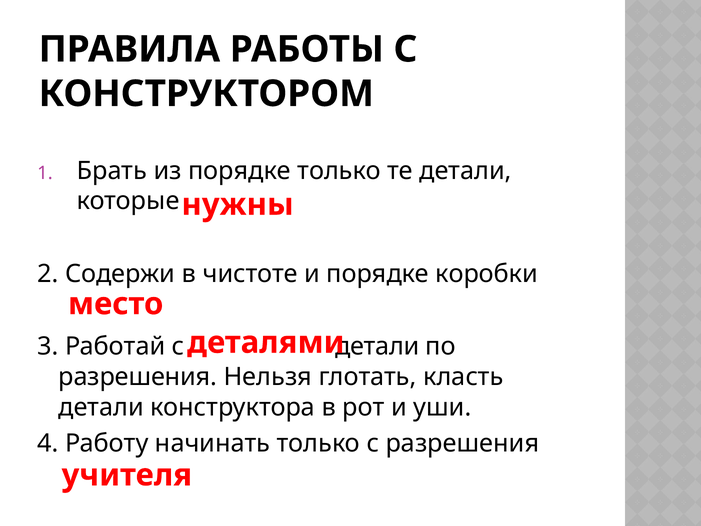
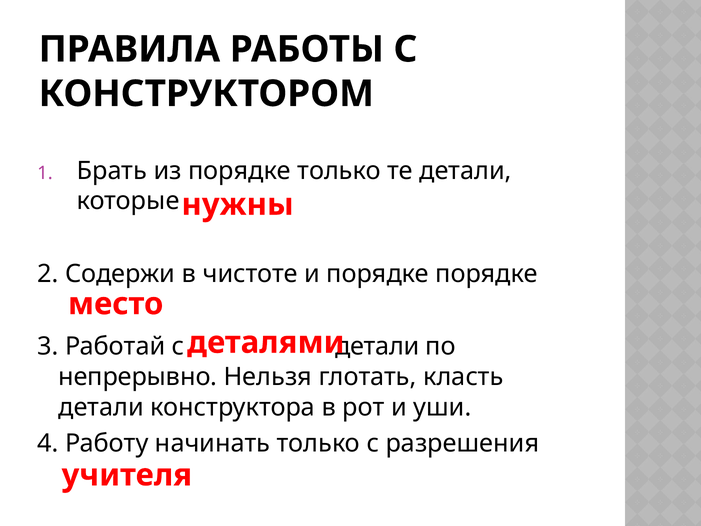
порядке коробки: коробки -> порядке
разрешения at (138, 377): разрешения -> непрерывно
